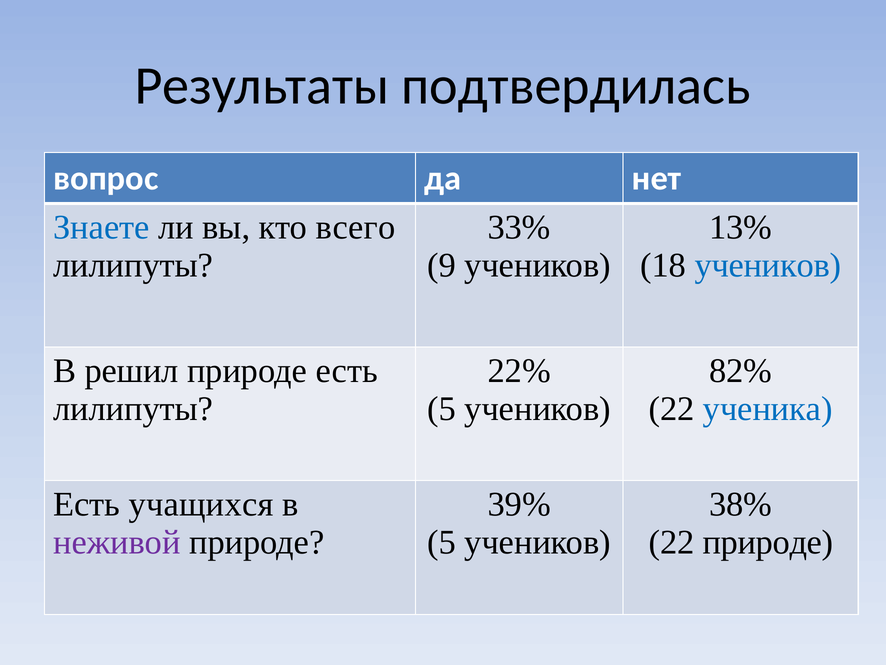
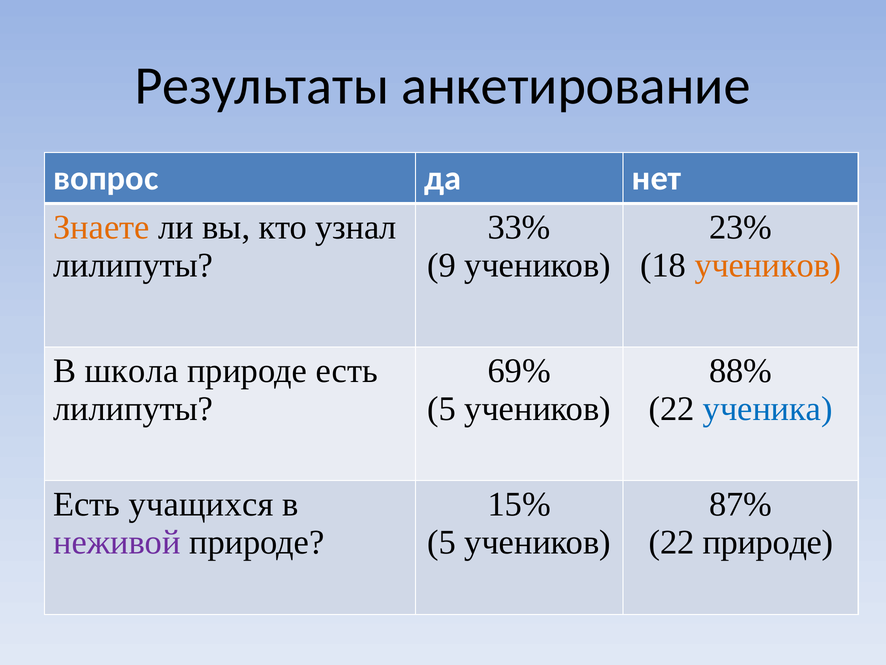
подтвердилась: подтвердилась -> анкетирование
Знаете colour: blue -> orange
всего: всего -> узнал
13%: 13% -> 23%
учеников at (768, 265) colour: blue -> orange
решил: решил -> школа
22%: 22% -> 69%
82%: 82% -> 88%
39%: 39% -> 15%
38%: 38% -> 87%
